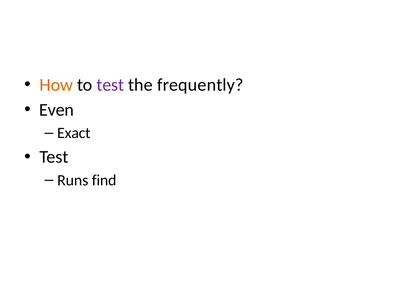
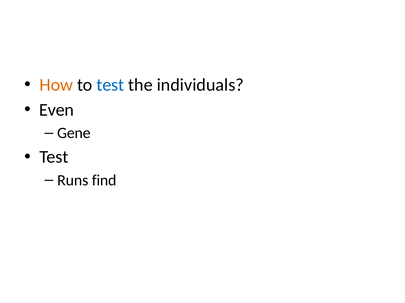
test at (110, 85) colour: purple -> blue
frequently: frequently -> individuals
Exact: Exact -> Gene
